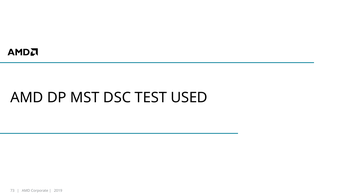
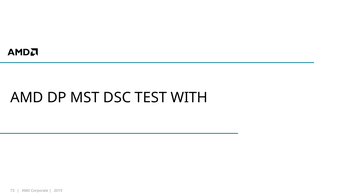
USED: USED -> WITH
